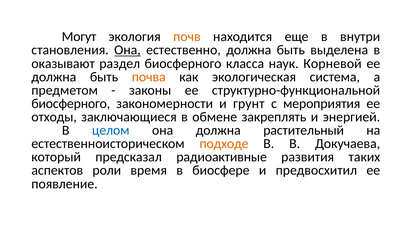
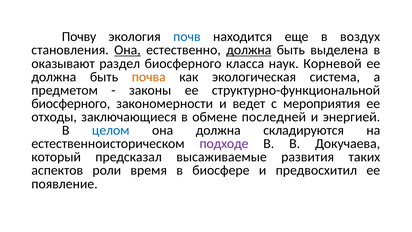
Могут: Могут -> Почву
почв colour: orange -> blue
внутри: внутри -> воздух
должна at (249, 50) underline: none -> present
грунт: грунт -> ведет
закреплять: закреплять -> последней
растительный: растительный -> складируются
подходе colour: orange -> purple
радиоактивные: радиоактивные -> высаживаемые
